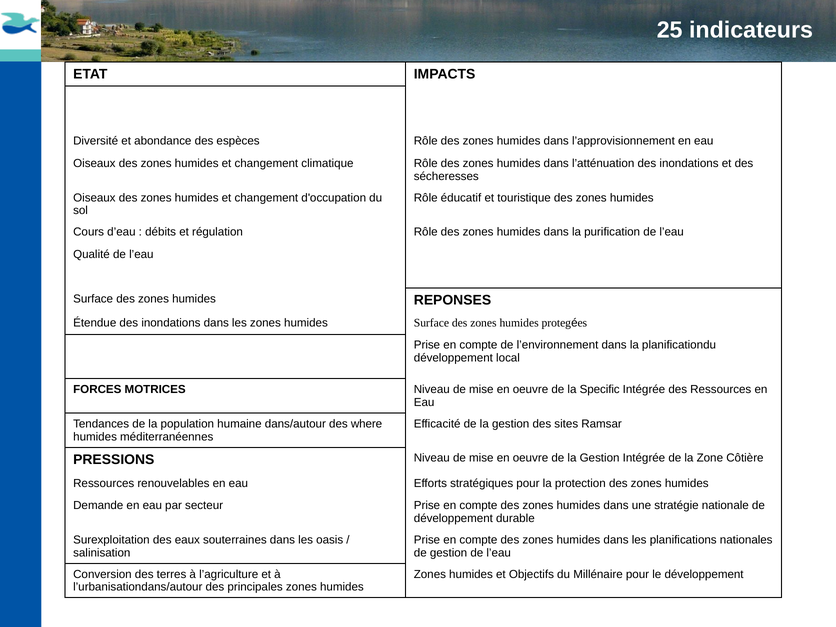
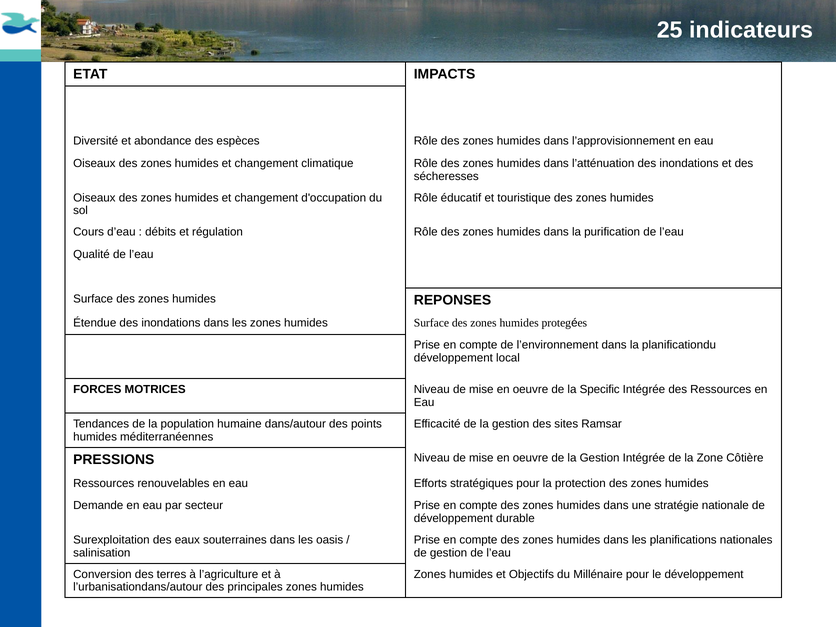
where: where -> points
